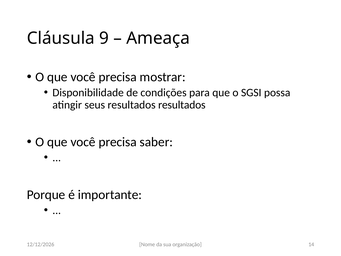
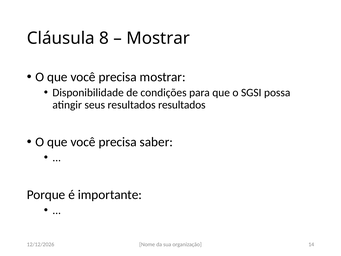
9: 9 -> 8
Ameaça at (158, 38): Ameaça -> Mostrar
